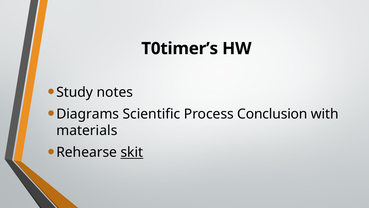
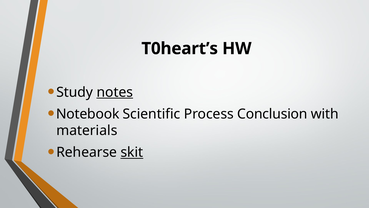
T0timer’s: T0timer’s -> T0heart’s
notes underline: none -> present
Diagrams: Diagrams -> Notebook
